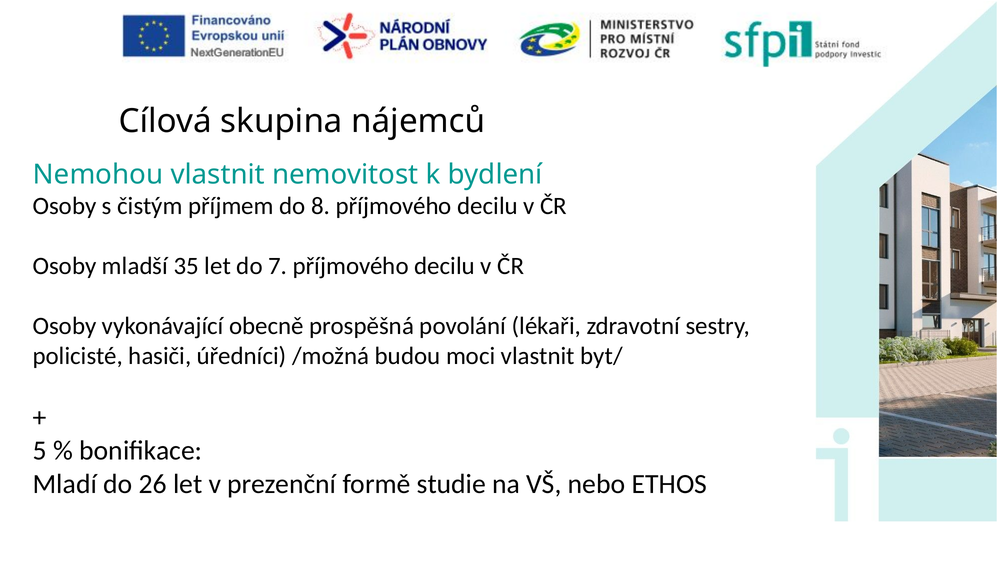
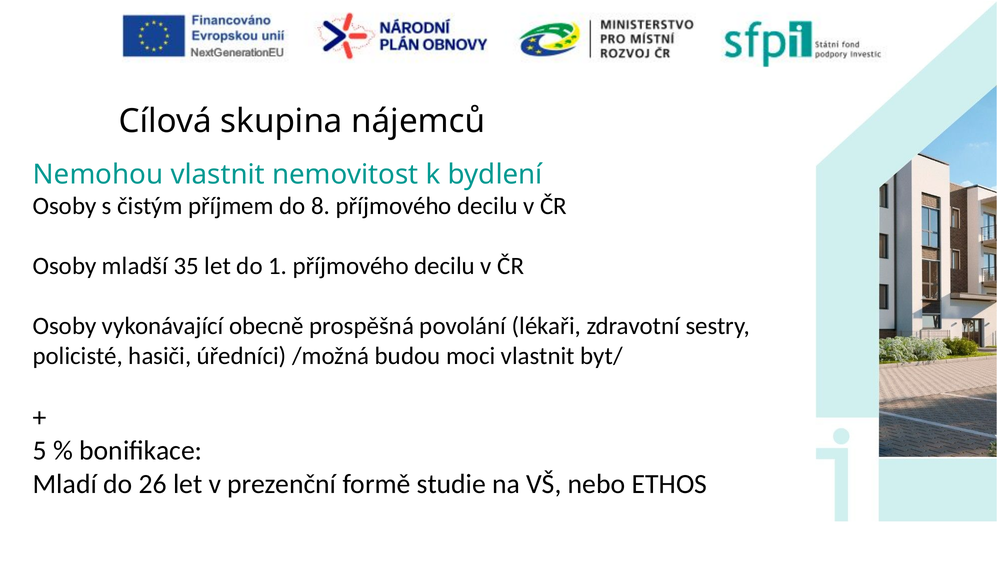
7: 7 -> 1
